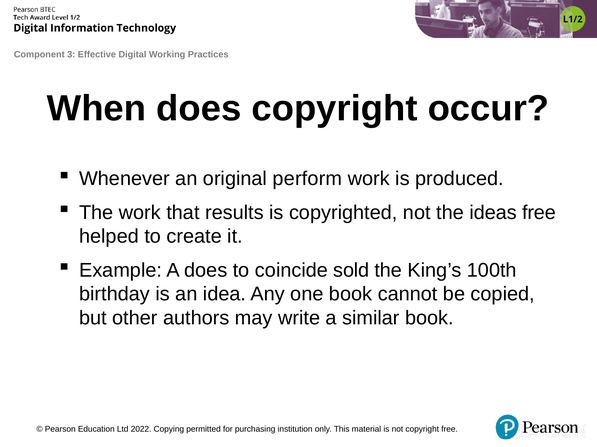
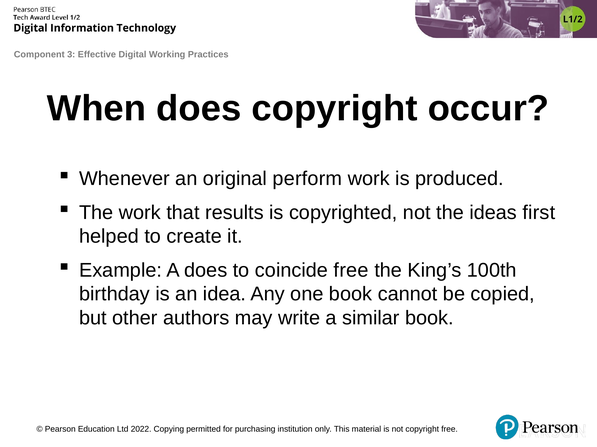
ideas free: free -> first
coincide sold: sold -> free
